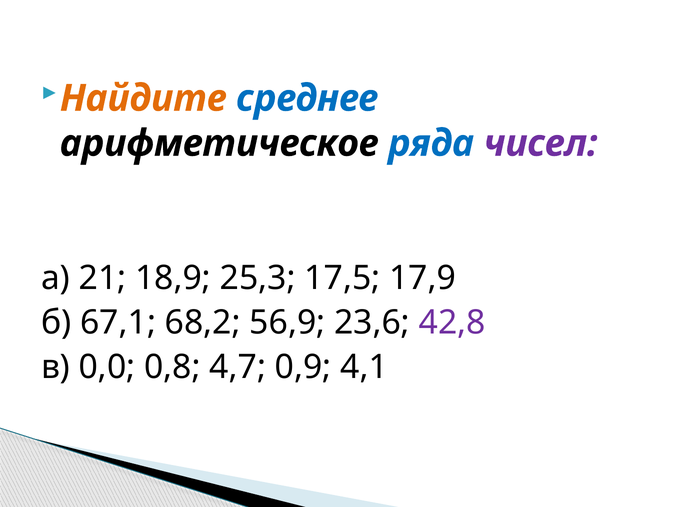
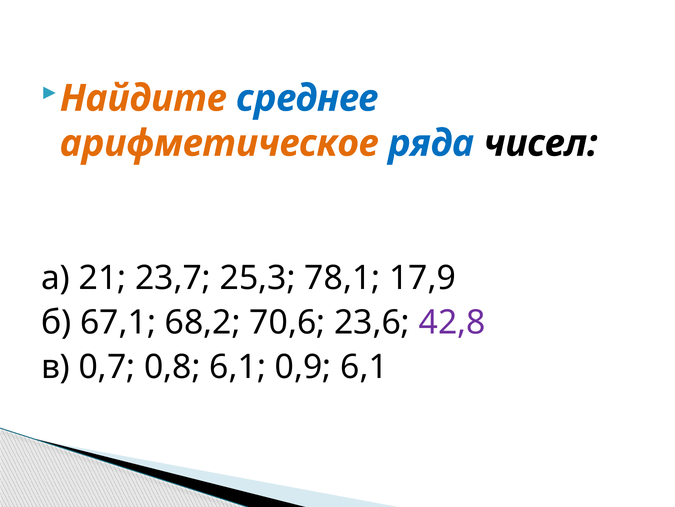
арифметическое colour: black -> orange
чисел colour: purple -> black
18,9: 18,9 -> 23,7
17,5: 17,5 -> 78,1
56,9: 56,9 -> 70,6
0,0: 0,0 -> 0,7
0,8 4,7: 4,7 -> 6,1
0,9 4,1: 4,1 -> 6,1
